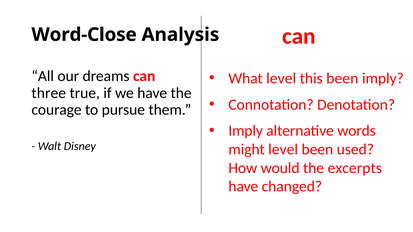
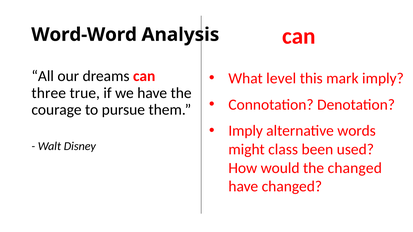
Word-Close: Word-Close -> Word-Word
this been: been -> mark
might level: level -> class
the excerpts: excerpts -> changed
